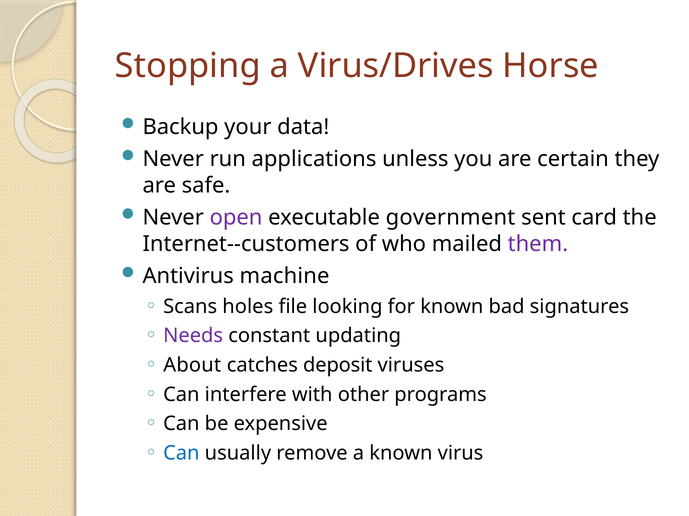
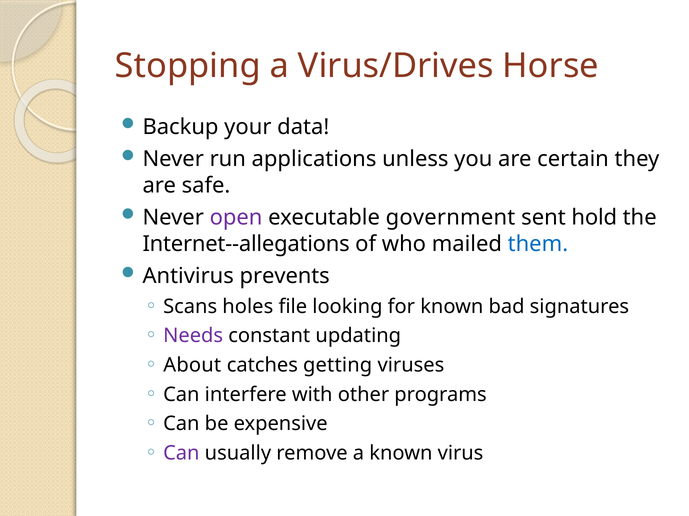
card: card -> hold
Internet--customers: Internet--customers -> Internet--allegations
them colour: purple -> blue
machine: machine -> prevents
deposit: deposit -> getting
Can at (181, 454) colour: blue -> purple
